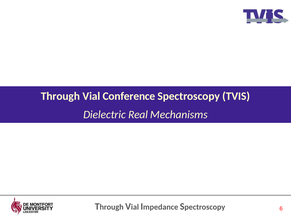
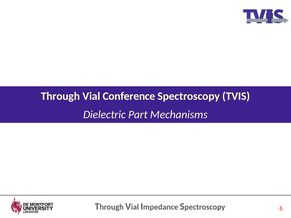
Real: Real -> Part
